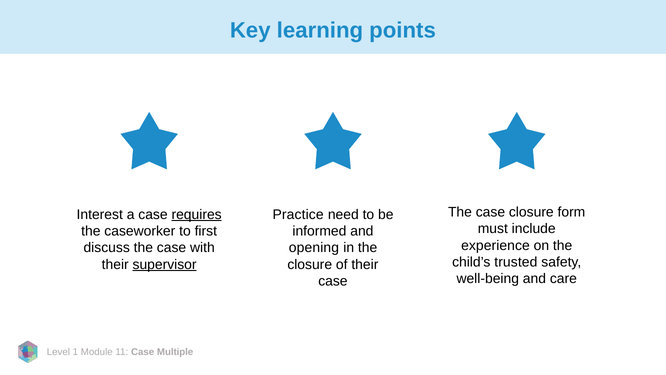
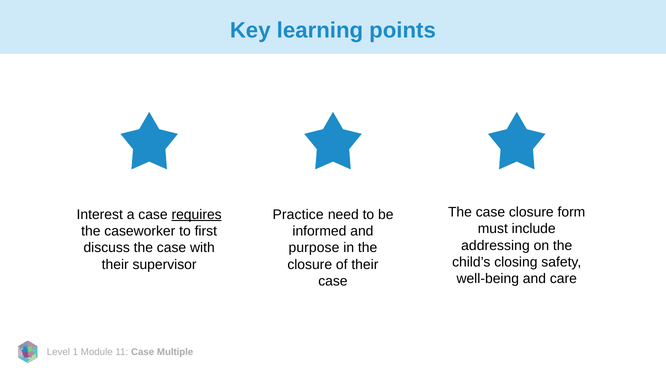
experience: experience -> addressing
opening: opening -> purpose
trusted: trusted -> closing
supervisor underline: present -> none
